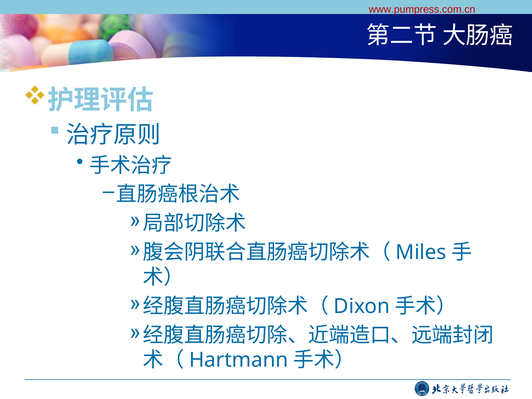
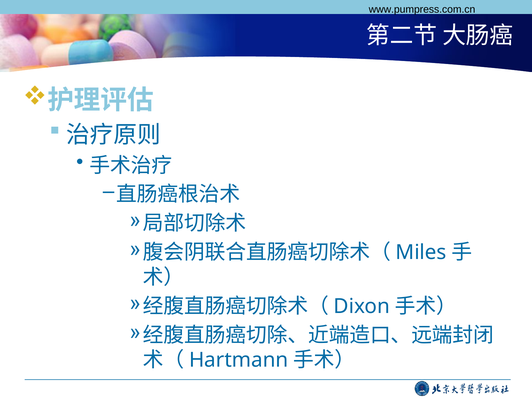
www.pumpress.com.cn colour: red -> black
